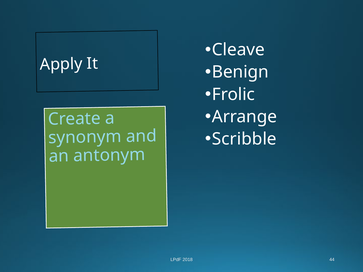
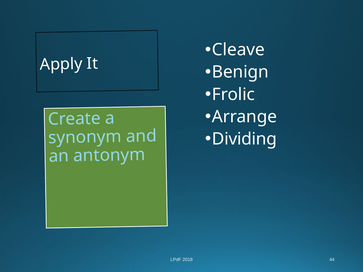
Scribble: Scribble -> Dividing
